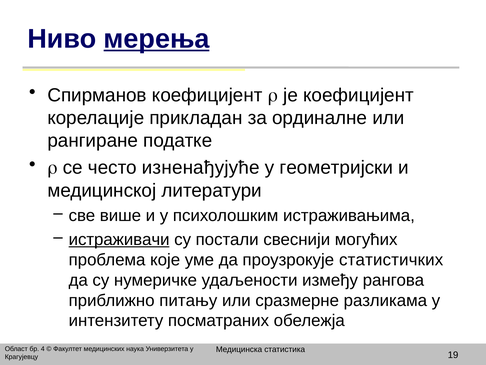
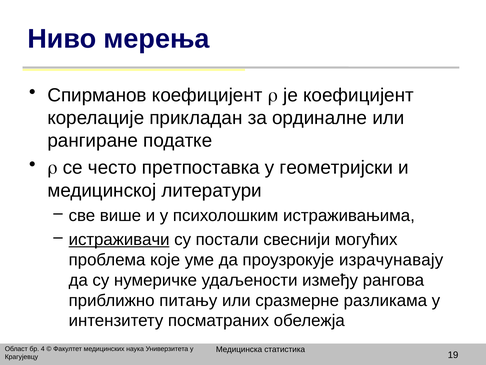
мерења underline: present -> none
изненађујуће: изненађујуће -> претпоставка
статистичких: статистичких -> израчунавају
